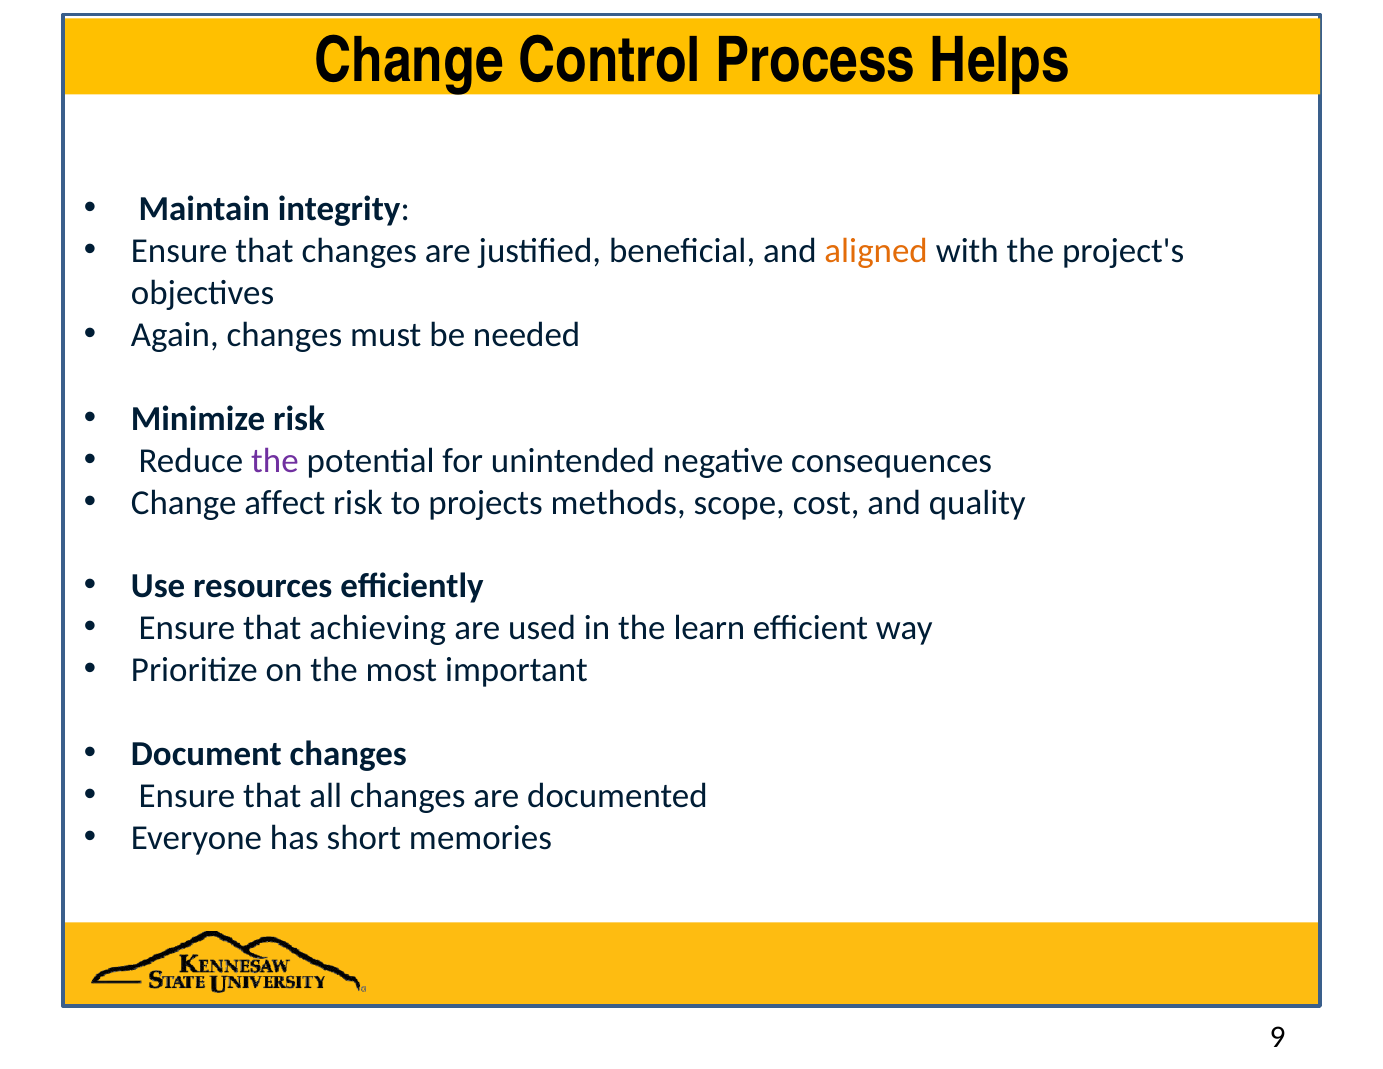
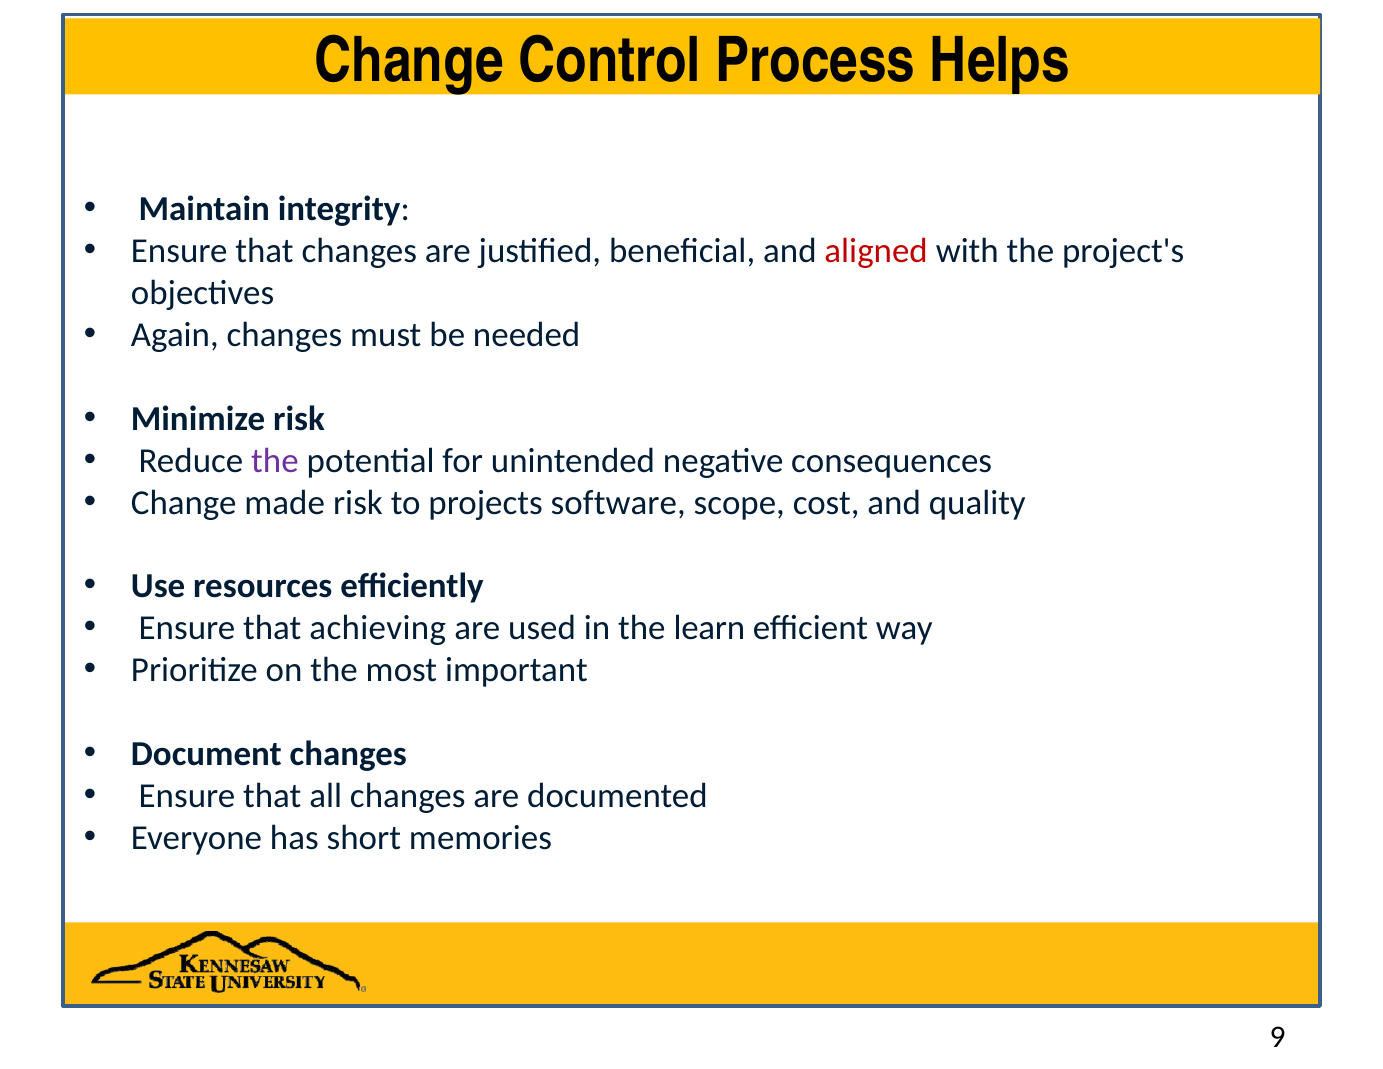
aligned colour: orange -> red
affect: affect -> made
methods: methods -> software
